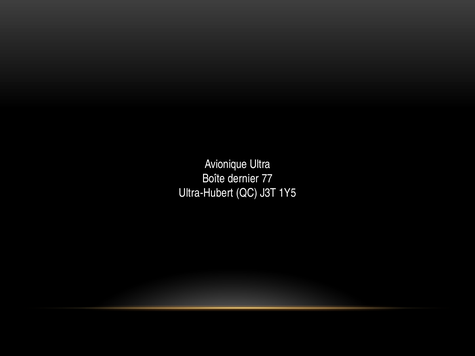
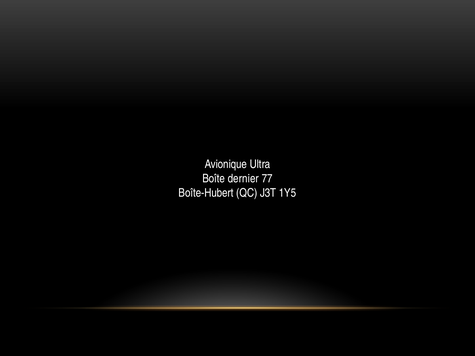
Ultra-Hubert: Ultra-Hubert -> Boîte-Hubert
